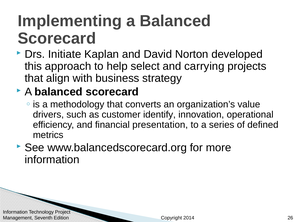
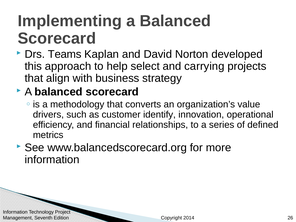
Initiate: Initiate -> Teams
presentation: presentation -> relationships
